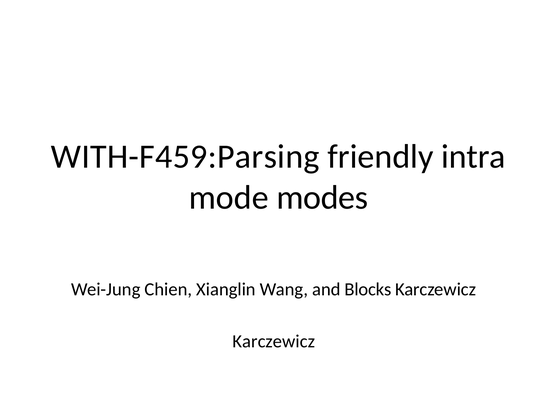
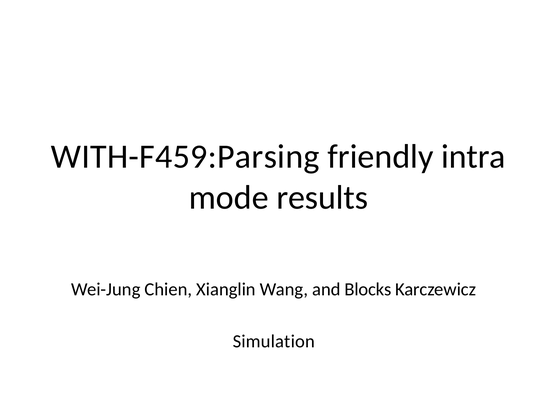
modes: modes -> results
Karczewicz at (274, 341): Karczewicz -> Simulation
